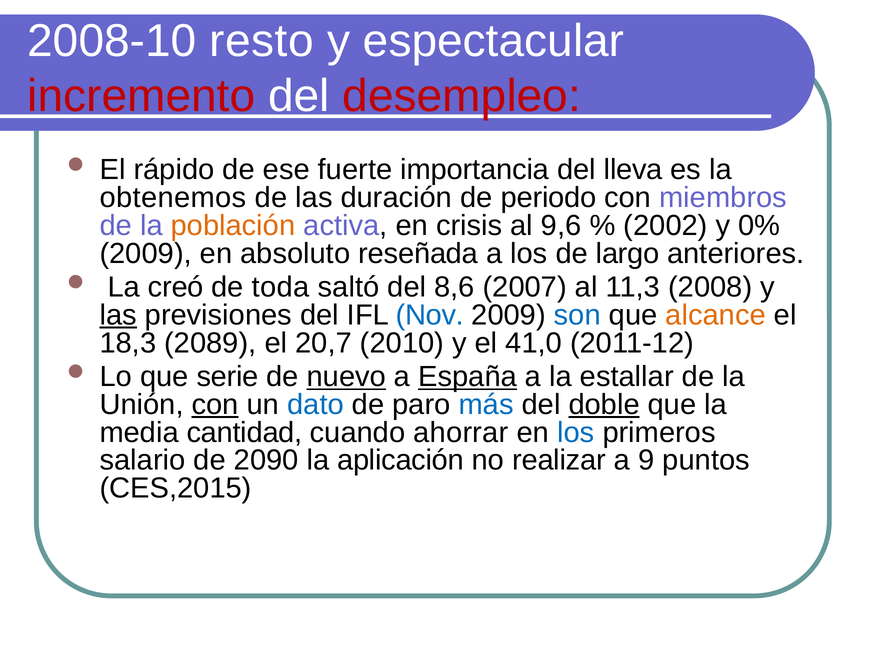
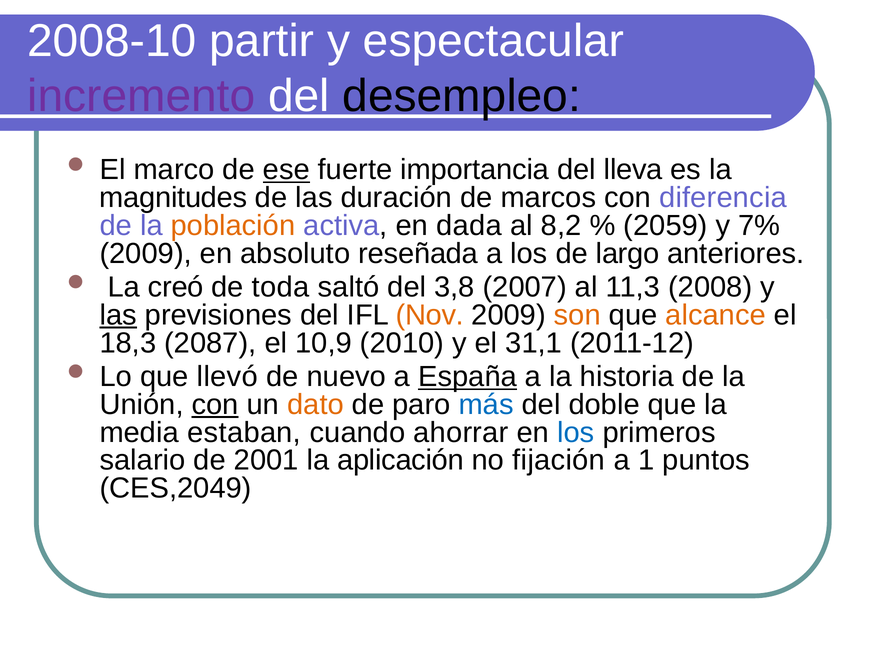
resto: resto -> partir
incremento colour: red -> purple
desempleo colour: red -> black
rápido: rápido -> marco
ese underline: none -> present
obtenemos: obtenemos -> magnitudes
periodo: periodo -> marcos
miembros: miembros -> diferencia
crisis: crisis -> dada
9,6: 9,6 -> 8,2
2002: 2002 -> 2059
0%: 0% -> 7%
8,6: 8,6 -> 3,8
Nov colour: blue -> orange
son colour: blue -> orange
2089: 2089 -> 2087
20,7: 20,7 -> 10,9
41,0: 41,0 -> 31,1
serie: serie -> llevó
nuevo underline: present -> none
estallar: estallar -> historia
dato colour: blue -> orange
doble underline: present -> none
cantidad: cantidad -> estaban
2090: 2090 -> 2001
realizar: realizar -> fijación
9: 9 -> 1
CES,2015: CES,2015 -> CES,2049
